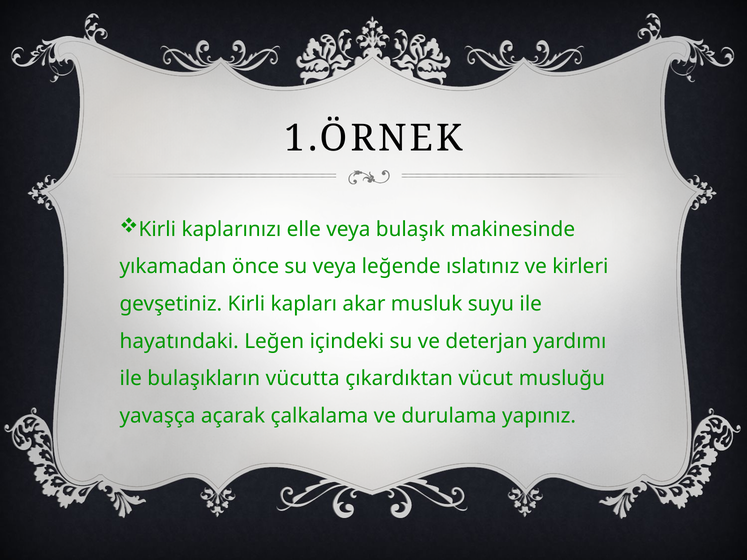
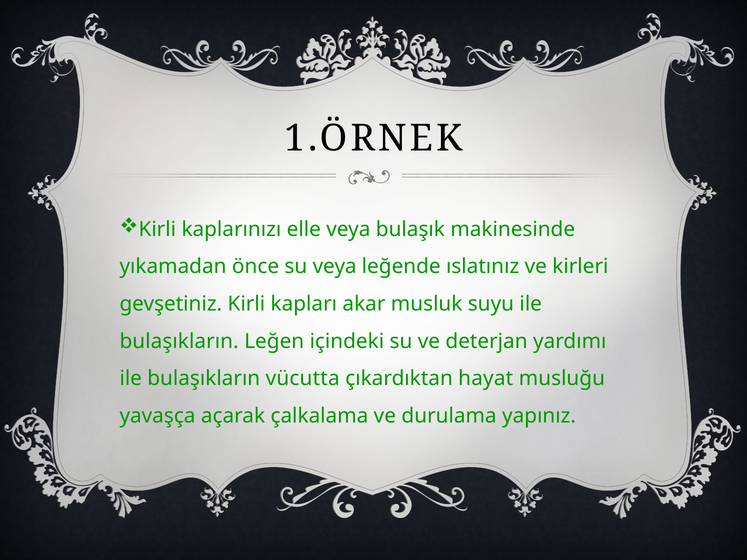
hayatındaki at (179, 341): hayatındaki -> bulaşıkların
vücut: vücut -> hayat
